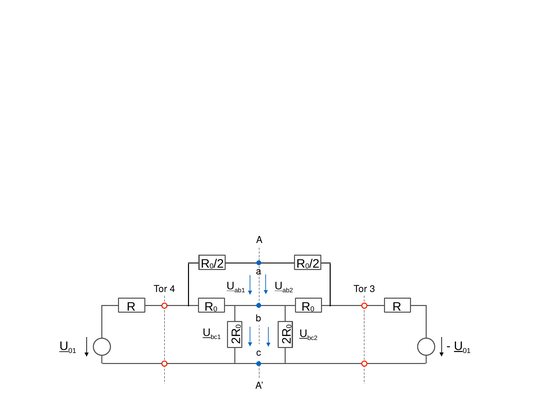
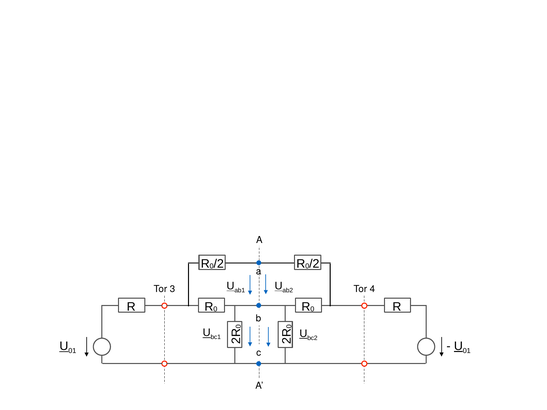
4: 4 -> 3
3: 3 -> 4
